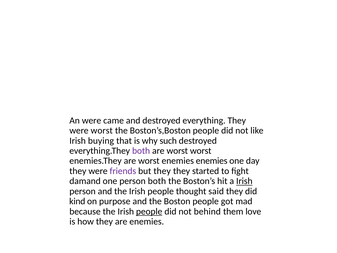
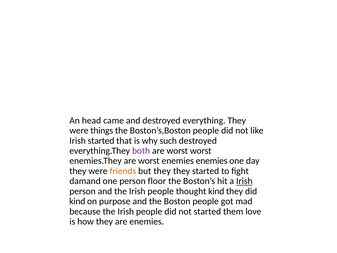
An were: were -> head
were worst: worst -> things
Irish buying: buying -> started
friends colour: purple -> orange
person both: both -> floor
thought said: said -> kind
people at (149, 211) underline: present -> none
not behind: behind -> started
